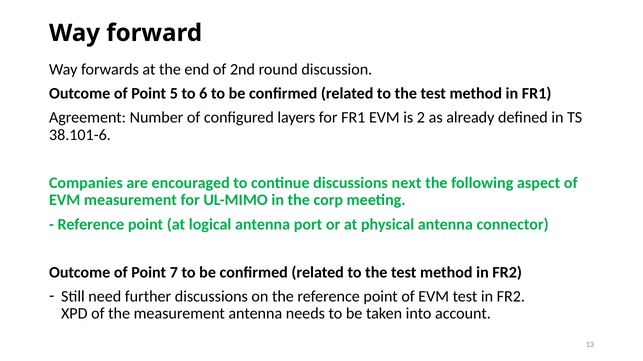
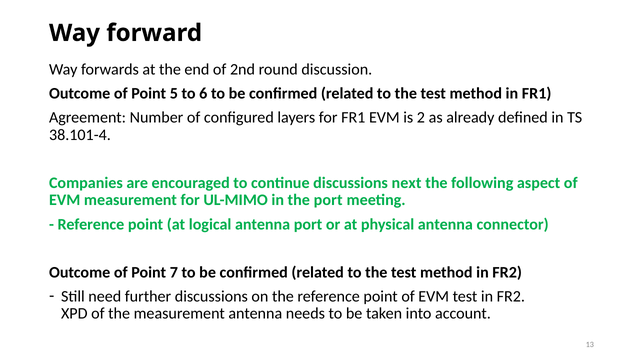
38.101-6: 38.101-6 -> 38.101-4
the corp: corp -> port
